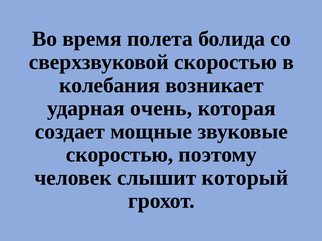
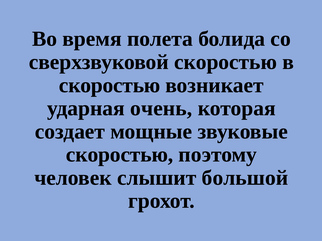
колебания at (110, 85): колебания -> скоростью
который: который -> большой
